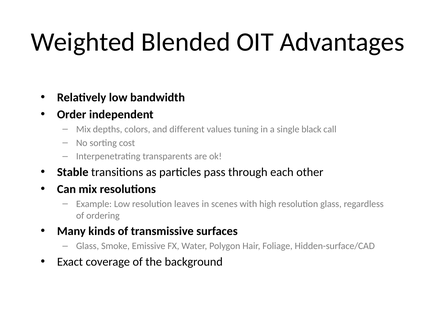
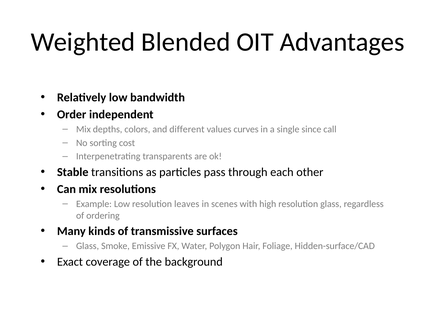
tuning: tuning -> curves
black: black -> since
